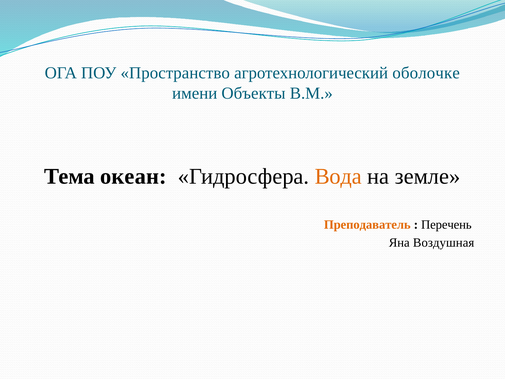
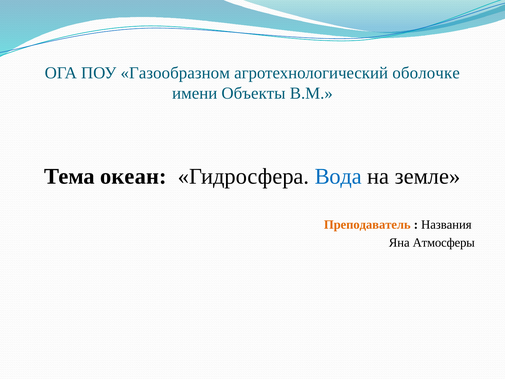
Пространство: Пространство -> Газообразном
Вода colour: orange -> blue
Перечень: Перечень -> Названия
Воздушная: Воздушная -> Атмосферы
